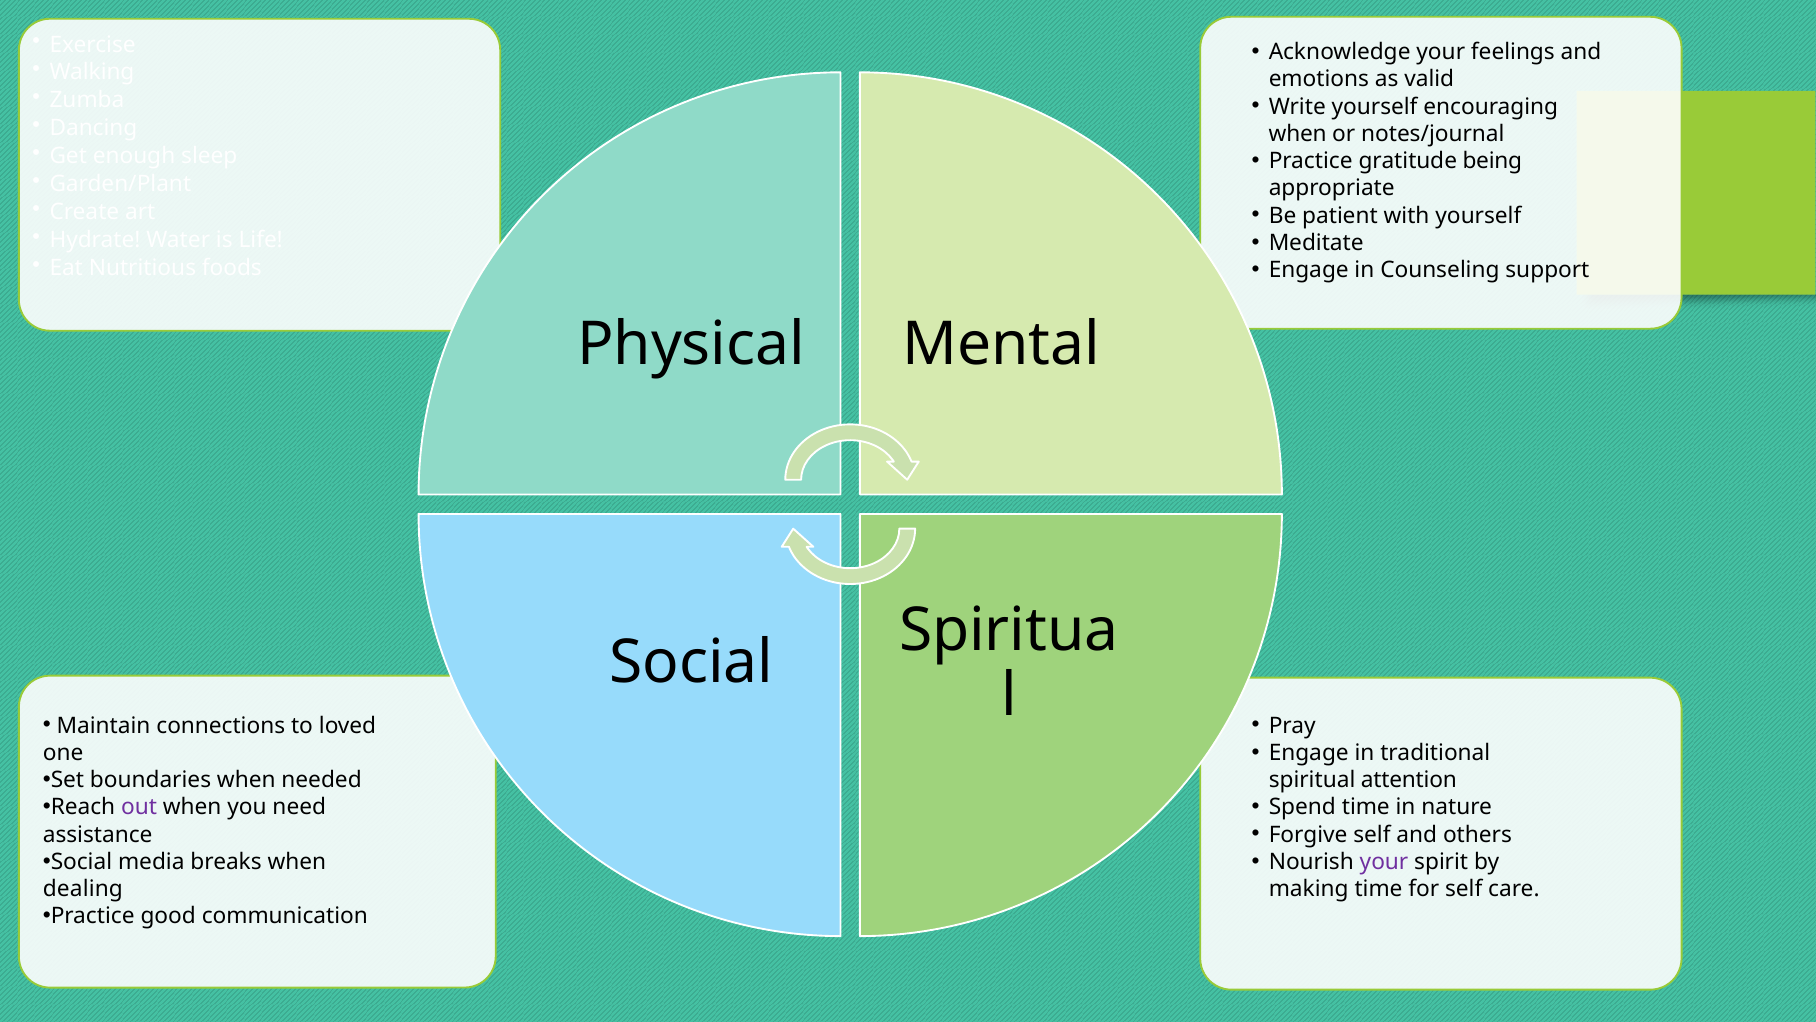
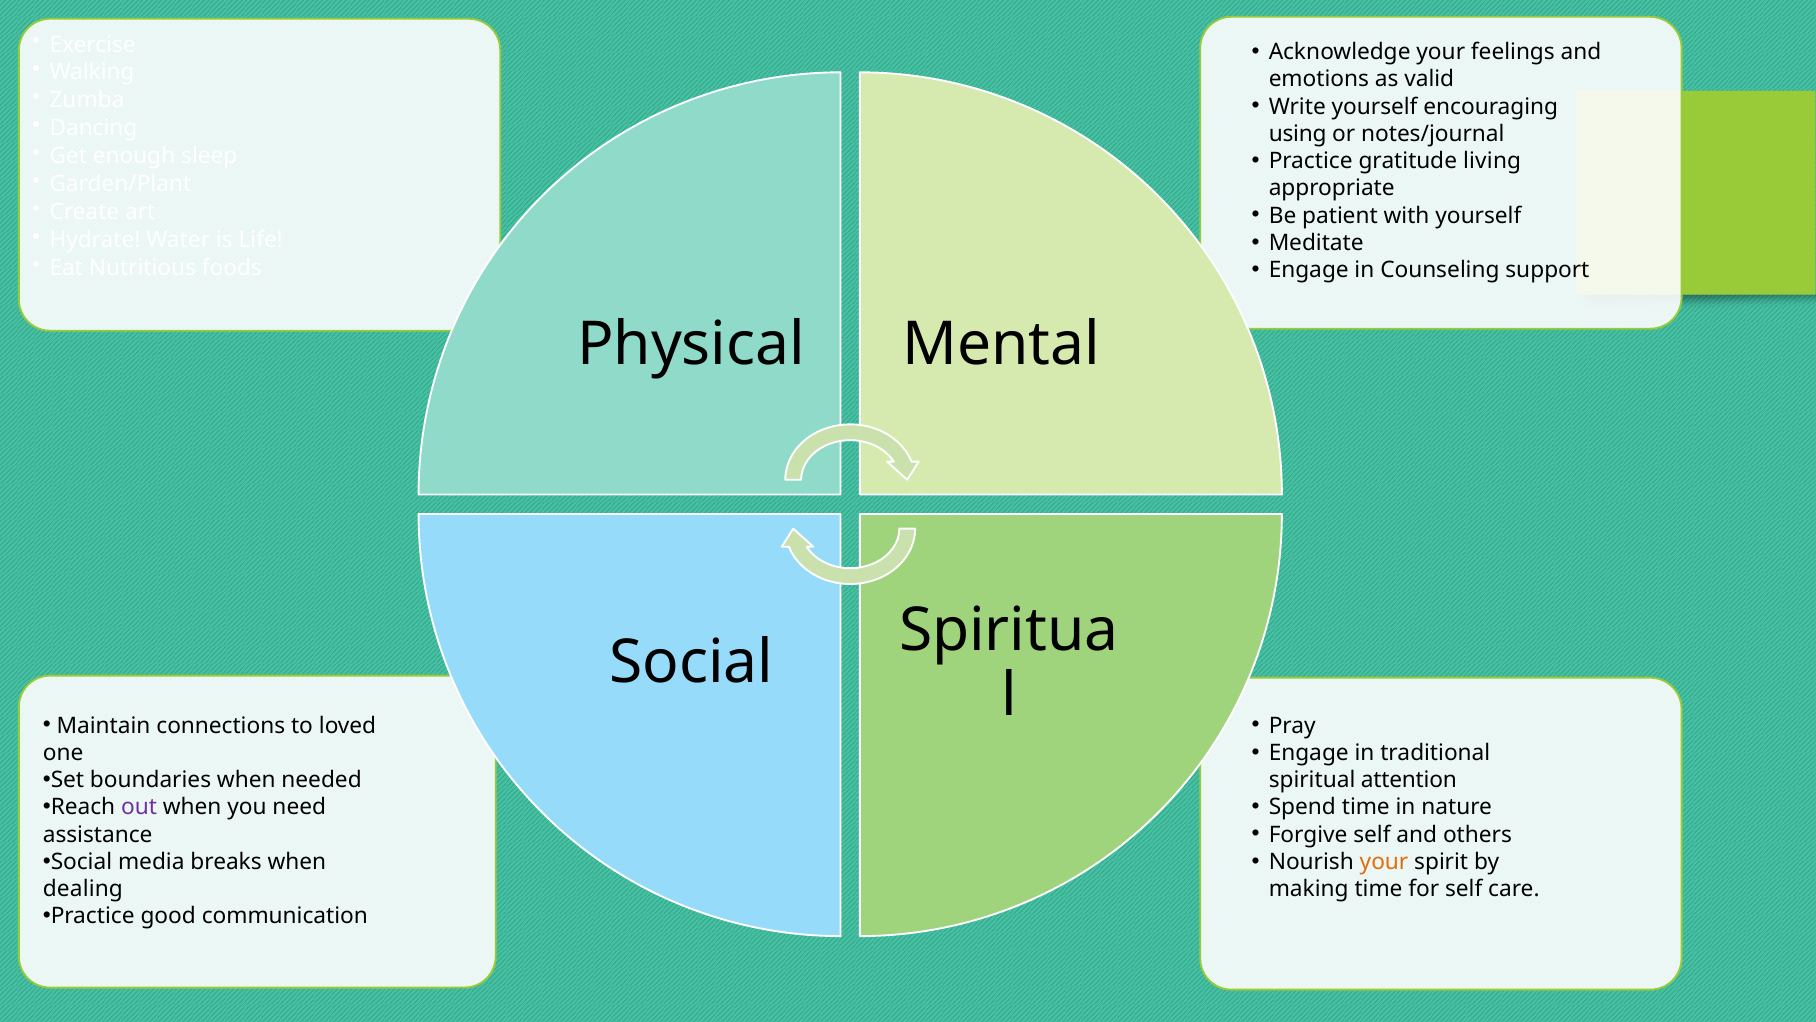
when at (1298, 134): when -> using
being: being -> living
your at (1384, 861) colour: purple -> orange
